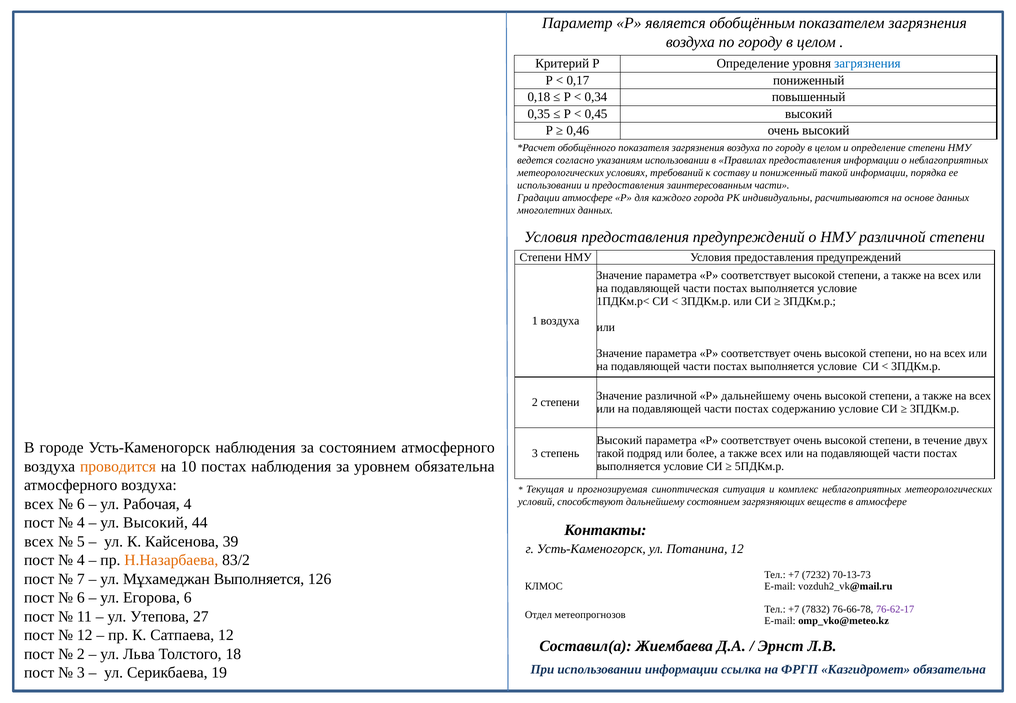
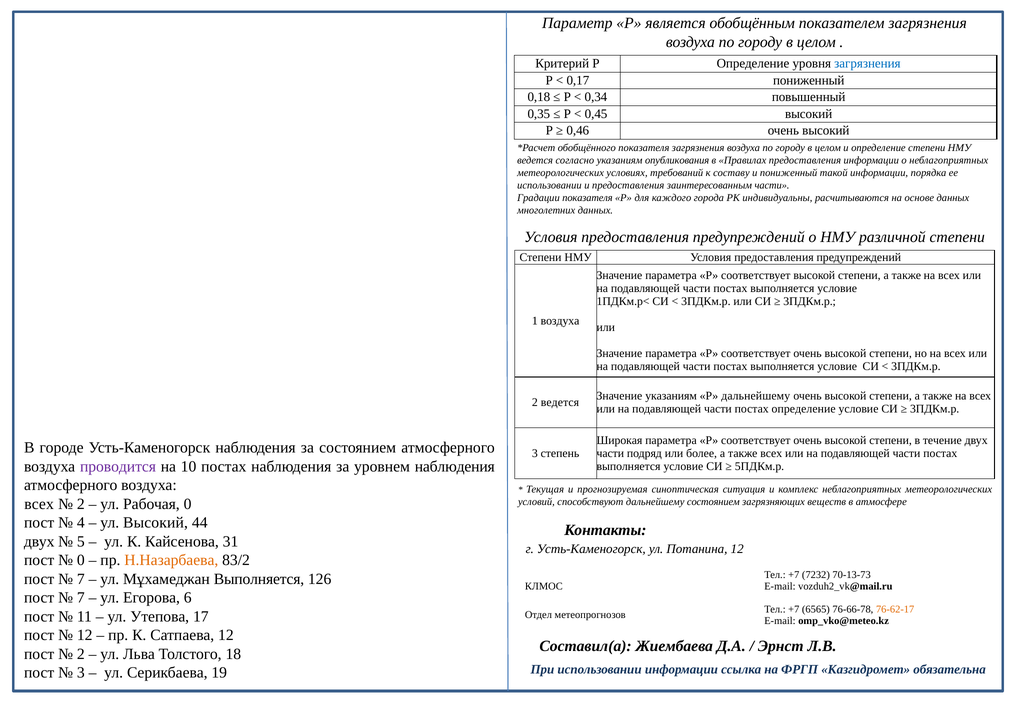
указаниям использовании: использовании -> опубликования
Градации атмосфере: атмосфере -> показателя
Значение различной: различной -> указаниям
2 степени: степени -> ведется
постах содержанию: содержанию -> определение
Высокий at (619, 441): Высокий -> Широкая
такой at (610, 454): такой -> части
проводится colour: orange -> purple
уровнем обязательна: обязательна -> наблюдения
6 at (81, 504): 6 -> 2
Рабочая 4: 4 -> 0
всех at (39, 542): всех -> двух
39: 39 -> 31
4 at (81, 561): 4 -> 0
6 at (81, 598): 6 -> 7
7832: 7832 -> 6565
76-62-17 colour: purple -> orange
27: 27 -> 17
